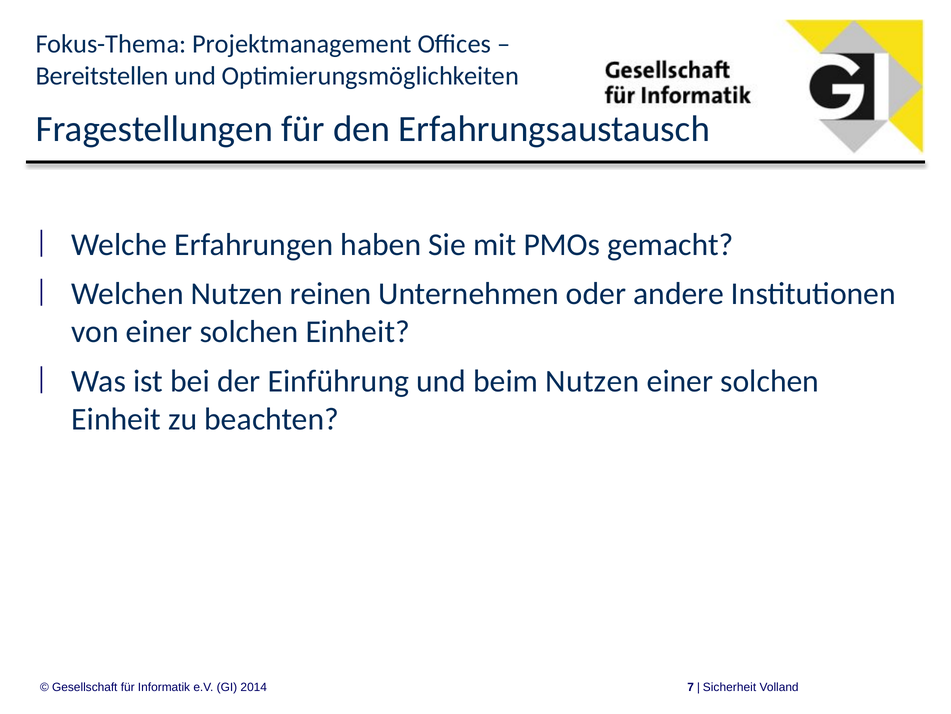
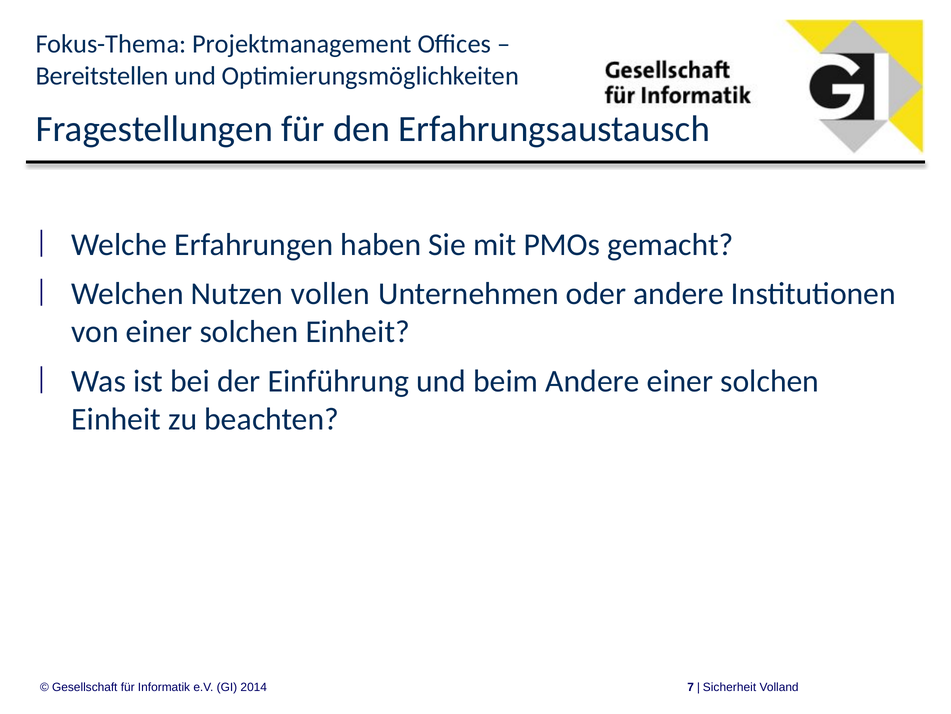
reinen: reinen -> vollen
beim Nutzen: Nutzen -> Andere
